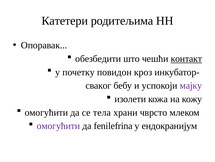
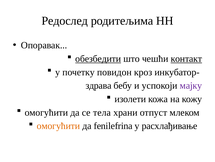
Катетери: Катетери -> Редослед
обезбедити underline: none -> present
сваког: сваког -> здрава
чврсто: чврсто -> отпуст
омогућити at (58, 125) colour: purple -> orange
ендокранијум: ендокранијум -> расхлађивање
